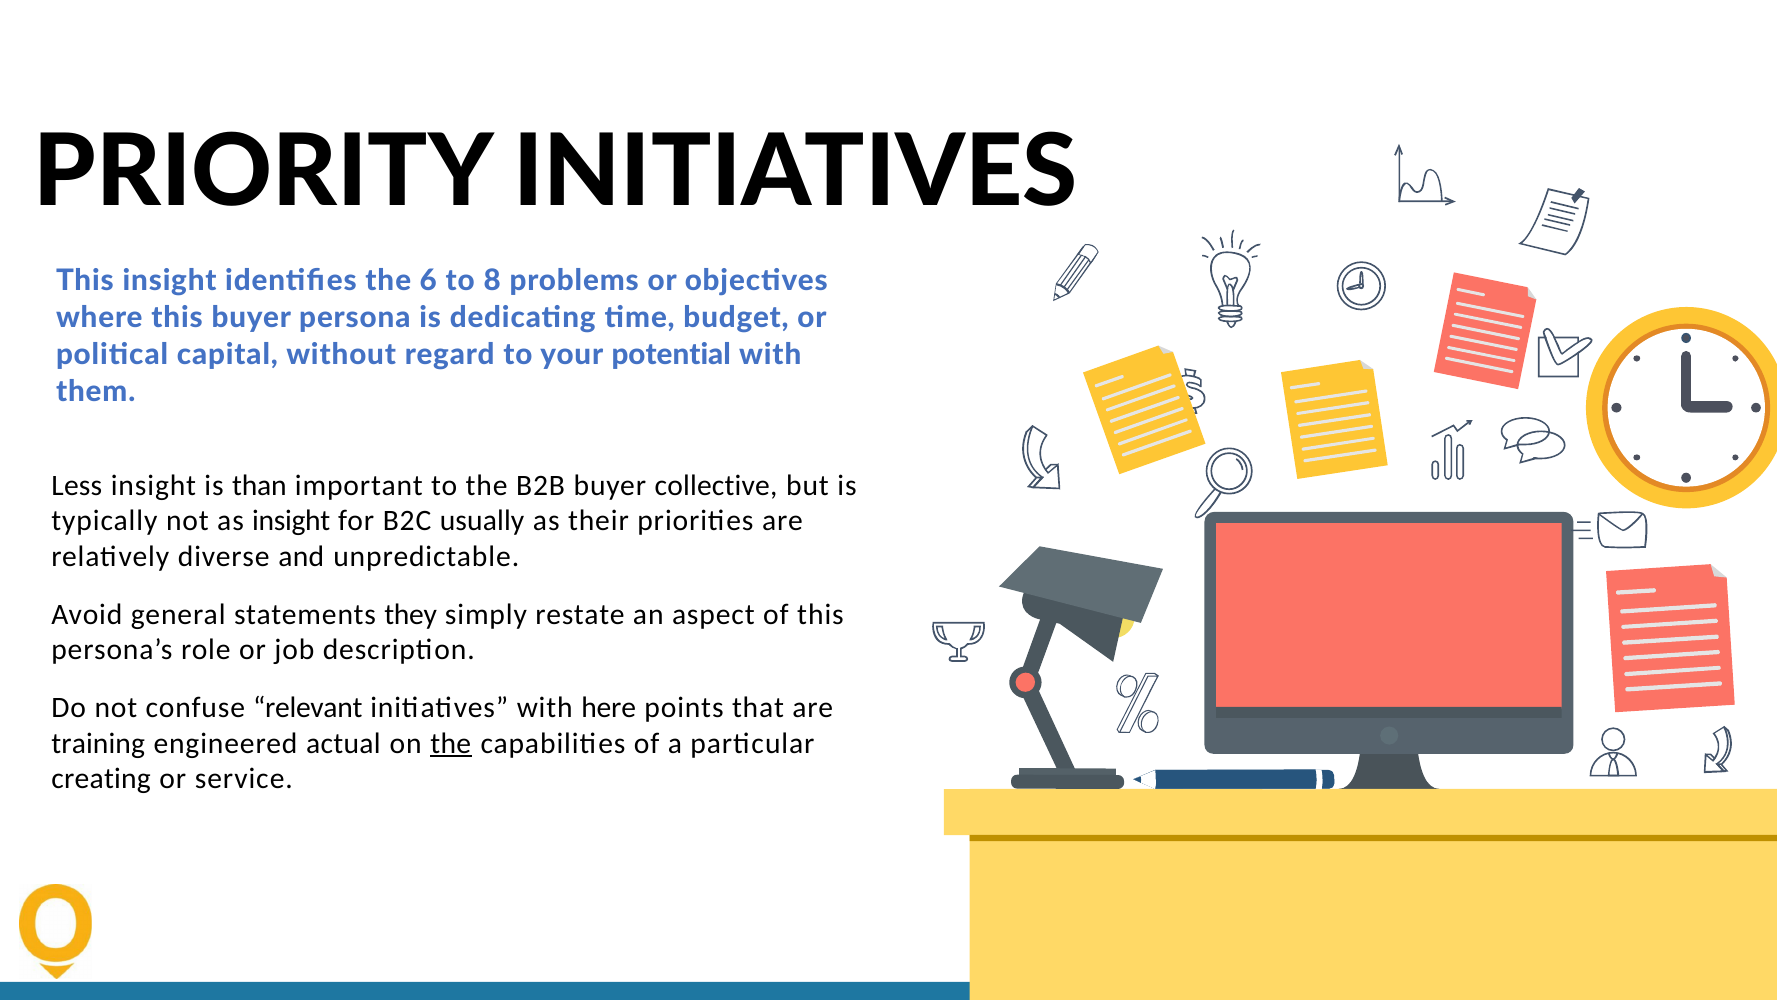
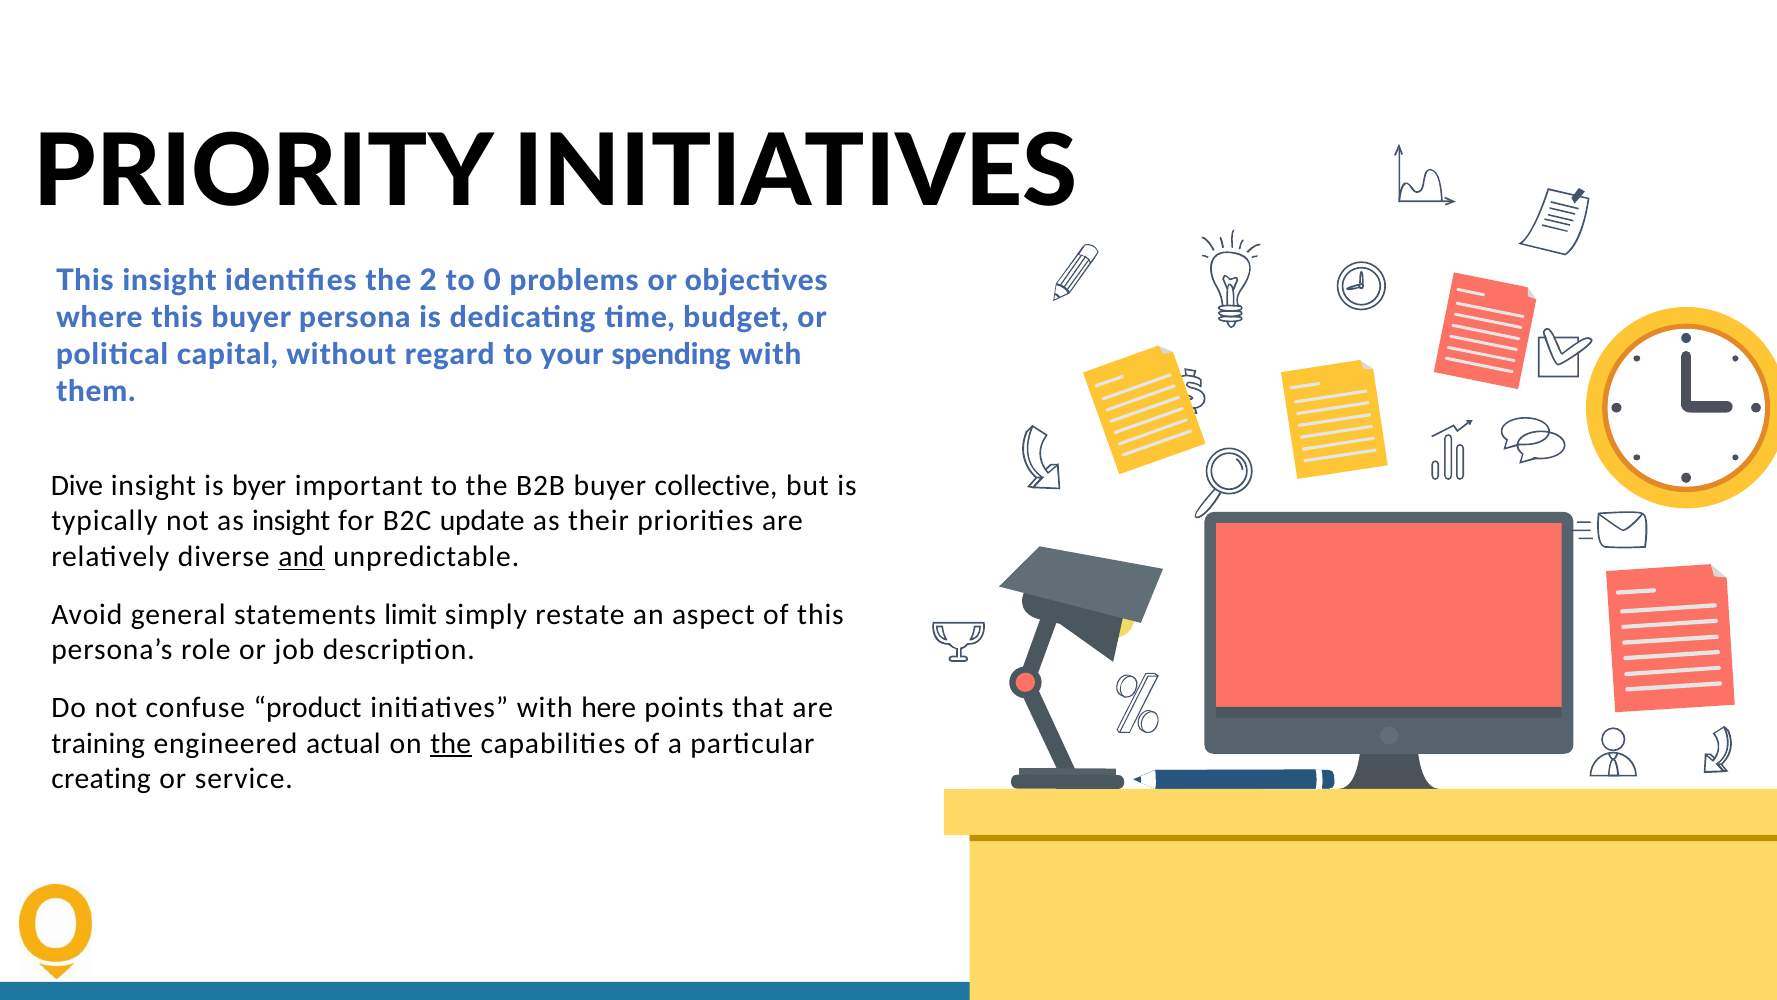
6: 6 -> 2
8: 8 -> 0
potential: potential -> spending
Less: Less -> Dive
than: than -> byer
usually: usually -> update
and underline: none -> present
they: they -> limit
relevant: relevant -> product
